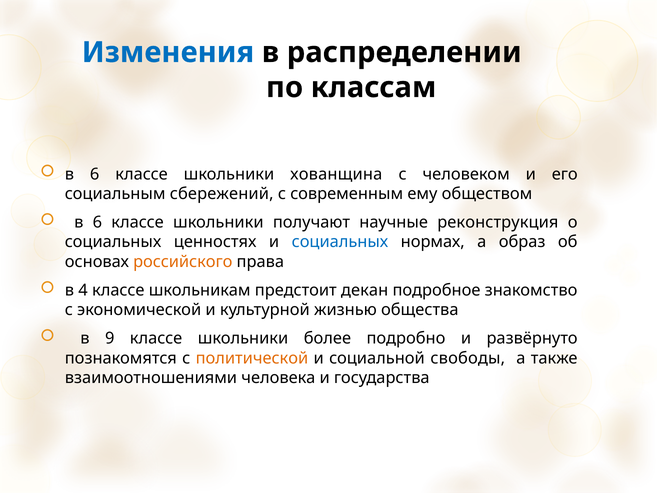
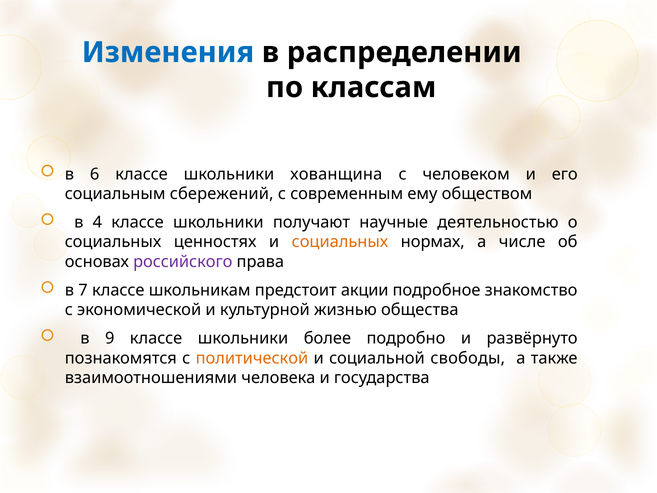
6 at (97, 222): 6 -> 4
реконструкция: реконструкция -> деятельностью
социальных at (340, 242) colour: blue -> orange
образ: образ -> числе
российского colour: orange -> purple
4: 4 -> 7
декан: декан -> акции
